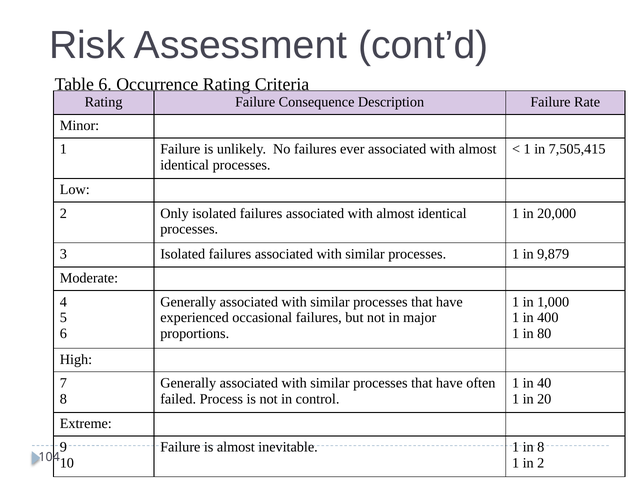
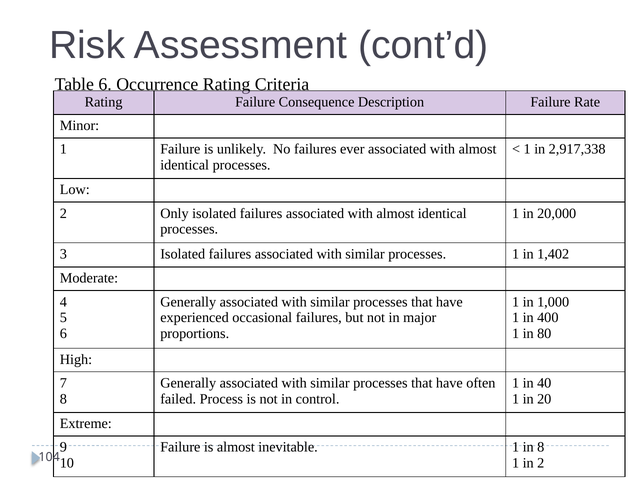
7,505,415: 7,505,415 -> 2,917,338
9,879: 9,879 -> 1,402
